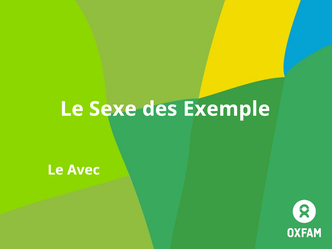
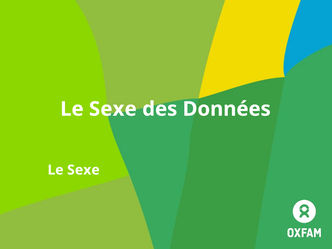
Exemple: Exemple -> Données
Avec at (83, 170): Avec -> Sexe
